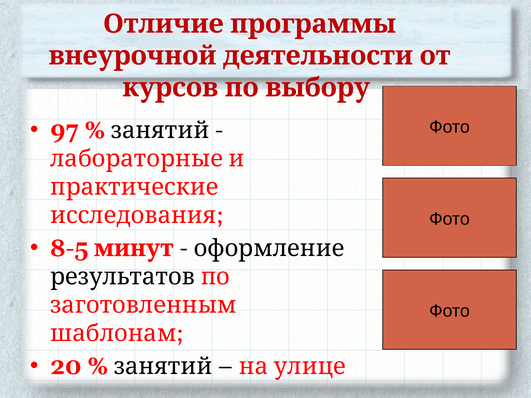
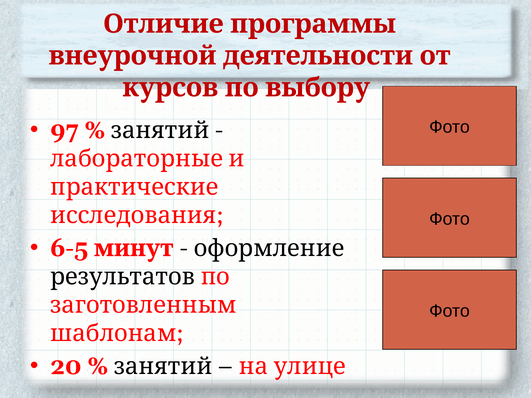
8-5: 8-5 -> 6-5
